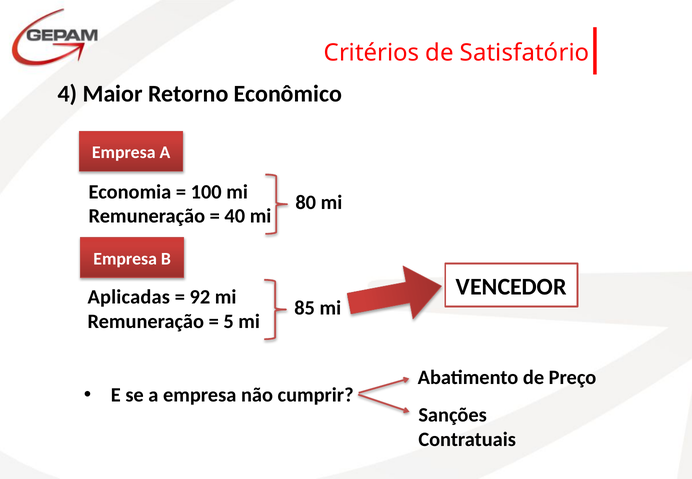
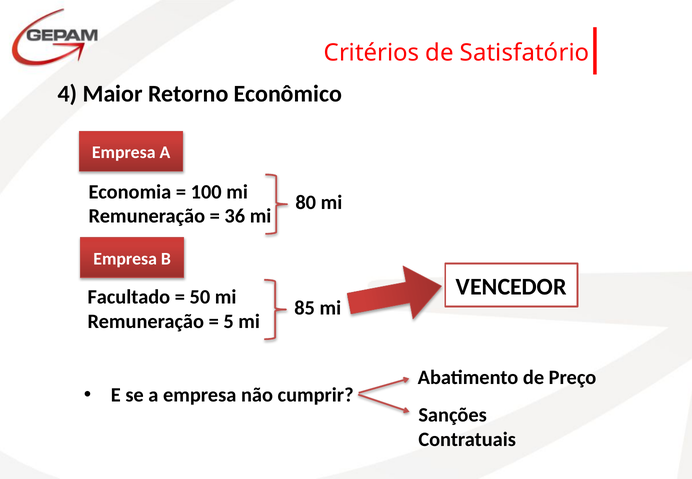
40: 40 -> 36
Aplicadas: Aplicadas -> Facultado
92: 92 -> 50
